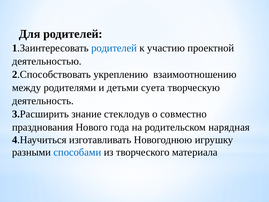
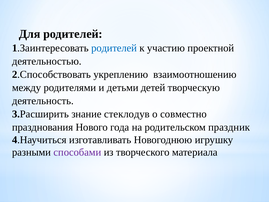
суета: суета -> детей
нарядная: нарядная -> праздник
способами colour: blue -> purple
